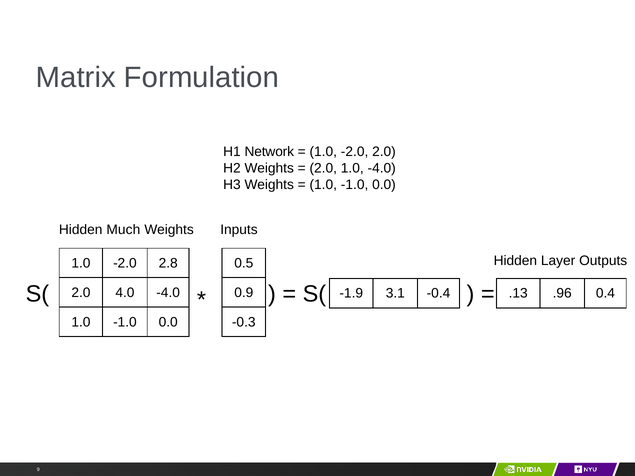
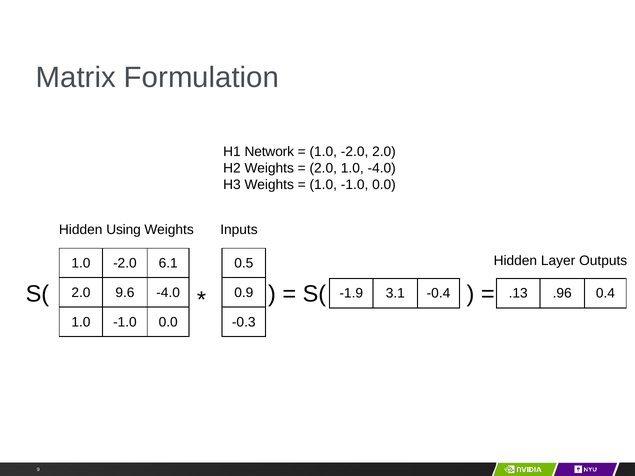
Much: Much -> Using
2.8: 2.8 -> 6.1
4.0: 4.0 -> 9.6
